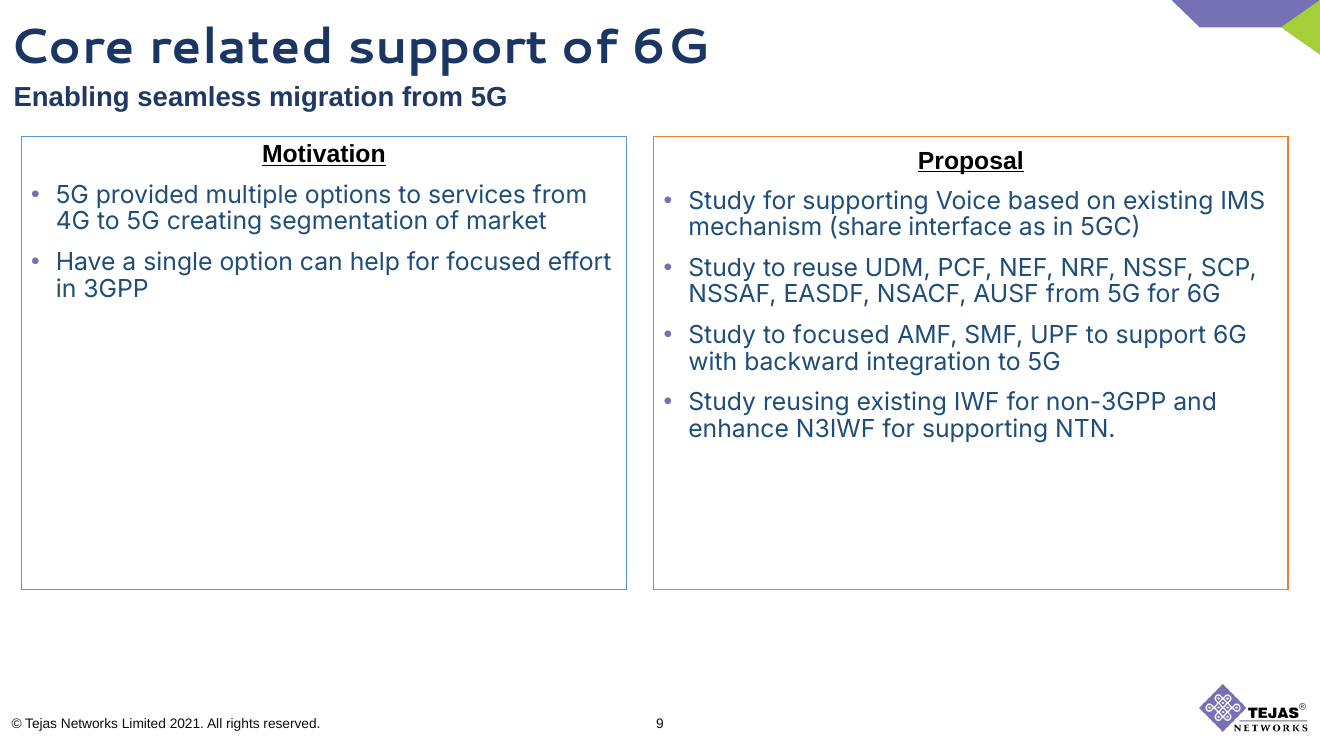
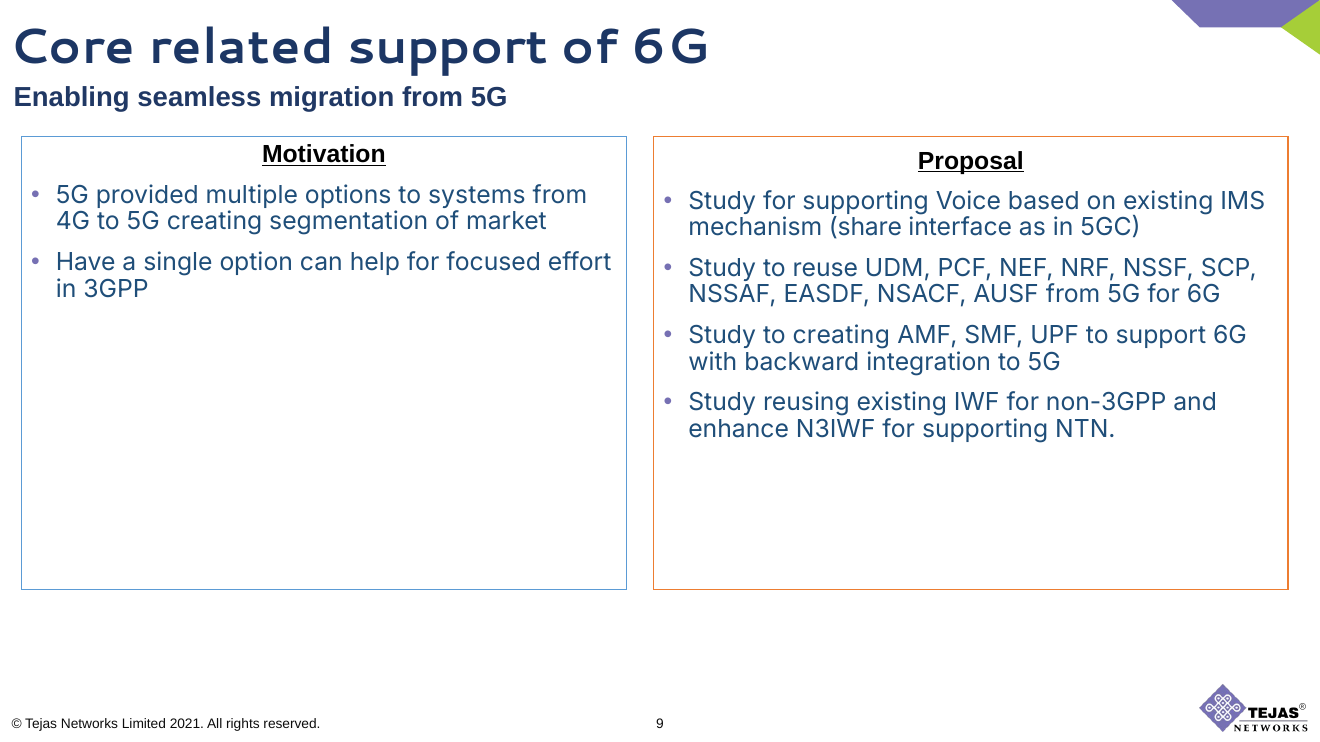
services: services -> systems
to focused: focused -> creating
